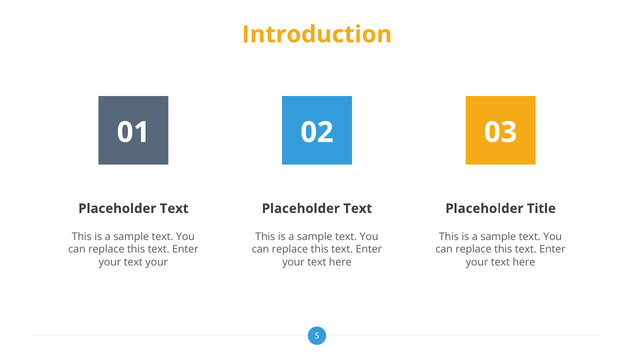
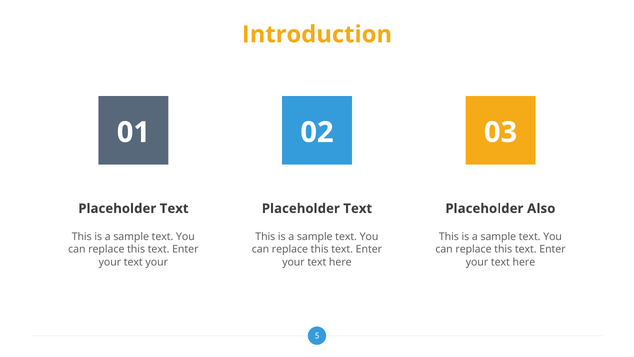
Title: Title -> Also
